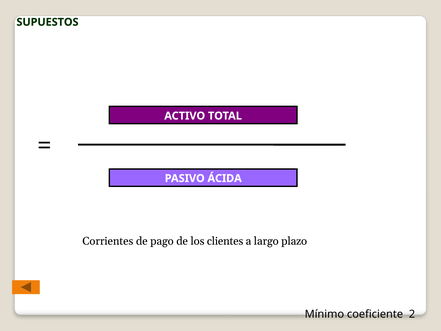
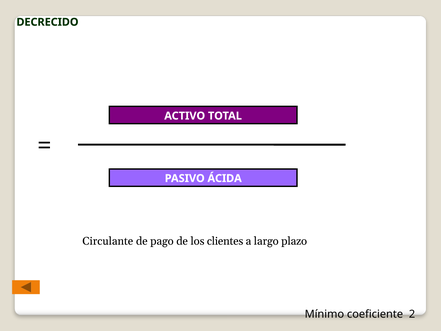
SUPUESTOS: SUPUESTOS -> DECRECIDO
Corrientes: Corrientes -> Circulante
